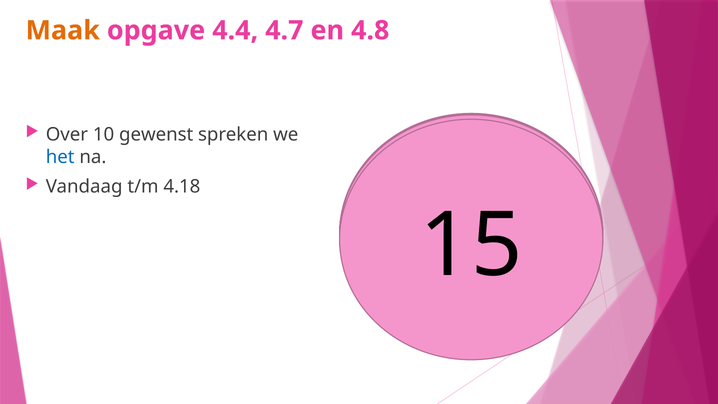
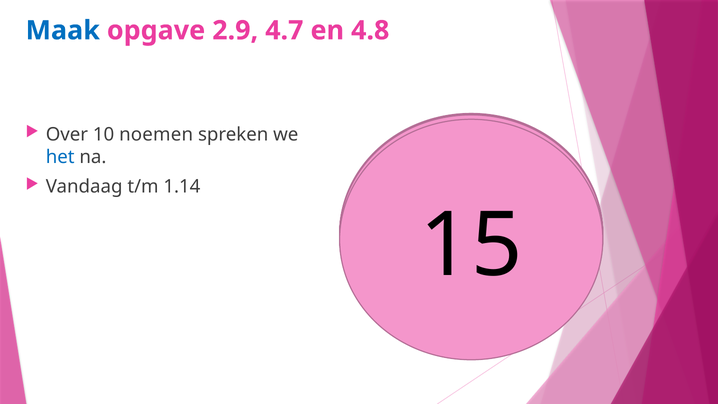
Maak colour: orange -> blue
4.4: 4.4 -> 2.9
gewenst: gewenst -> noemen
4.18: 4.18 -> 1.14
